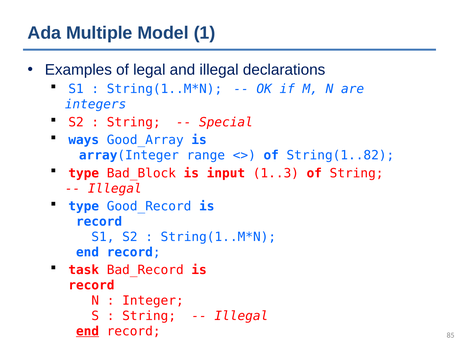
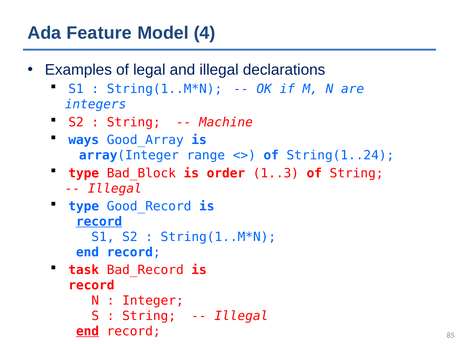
Multiple: Multiple -> Feature
1: 1 -> 4
Special: Special -> Machine
String(1..82: String(1..82 -> String(1..24
input: input -> order
record at (99, 222) underline: none -> present
